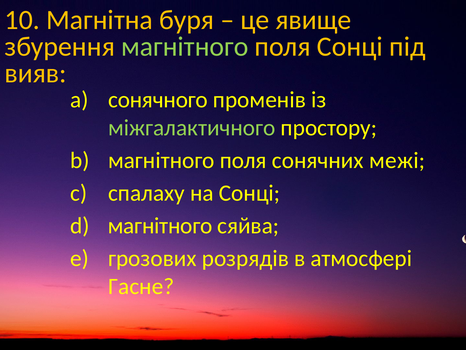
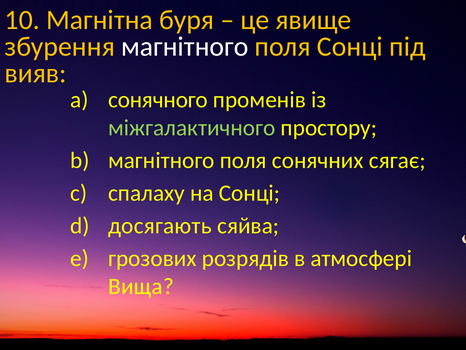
магнітного at (185, 47) colour: light green -> white
межі: межі -> сягає
магнітного at (160, 225): магнітного -> досягають
Гасне: Гасне -> Вища
